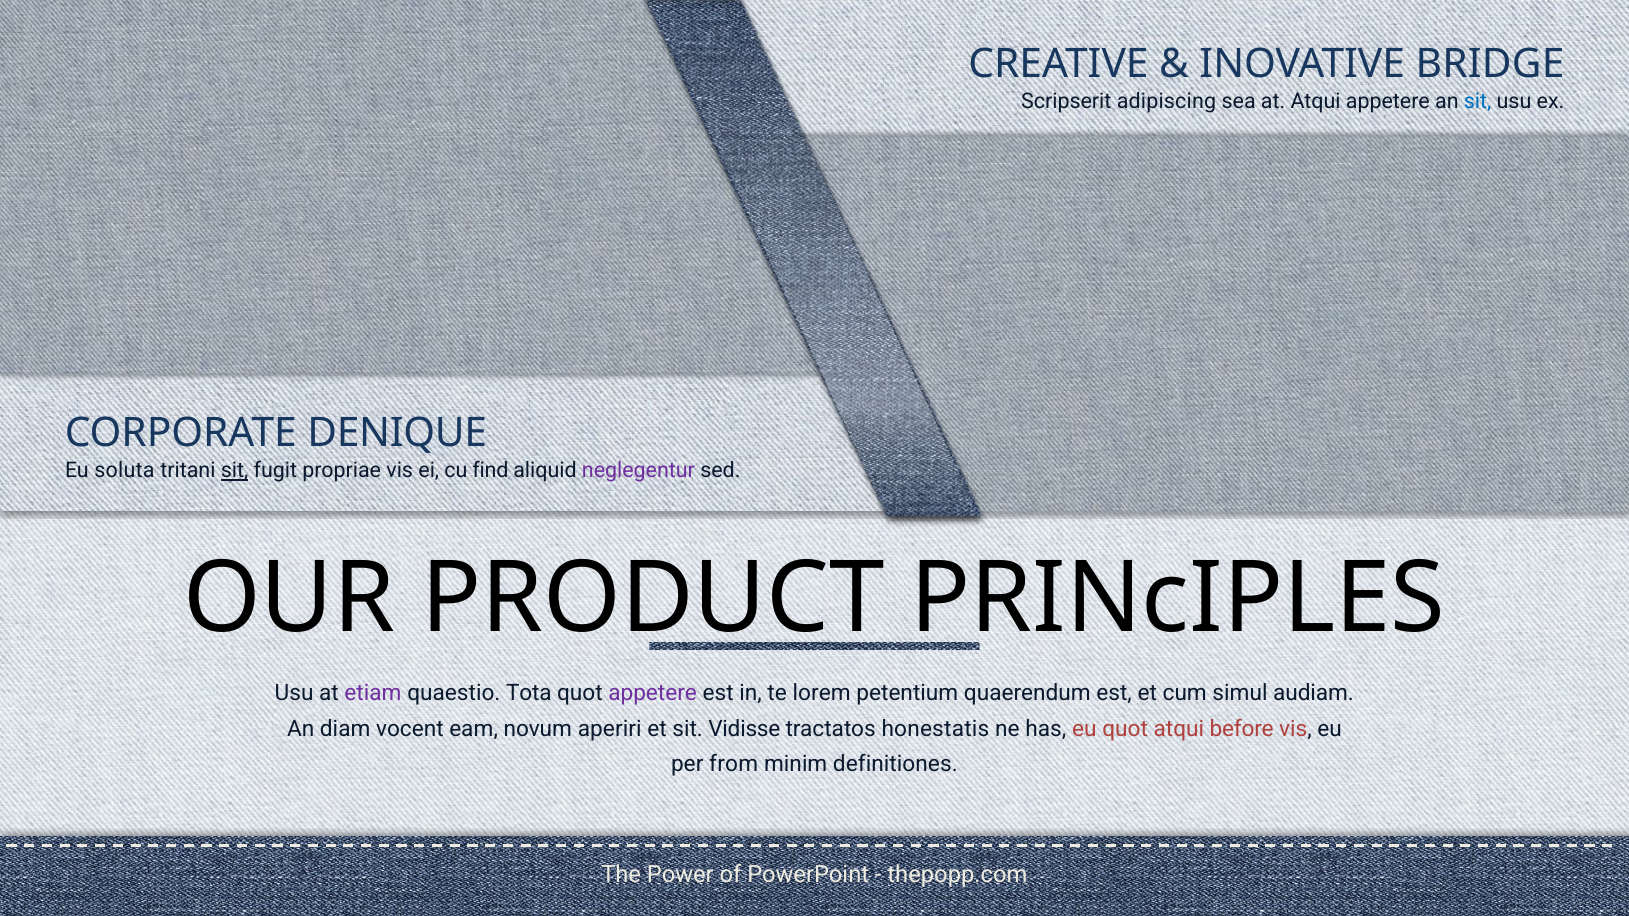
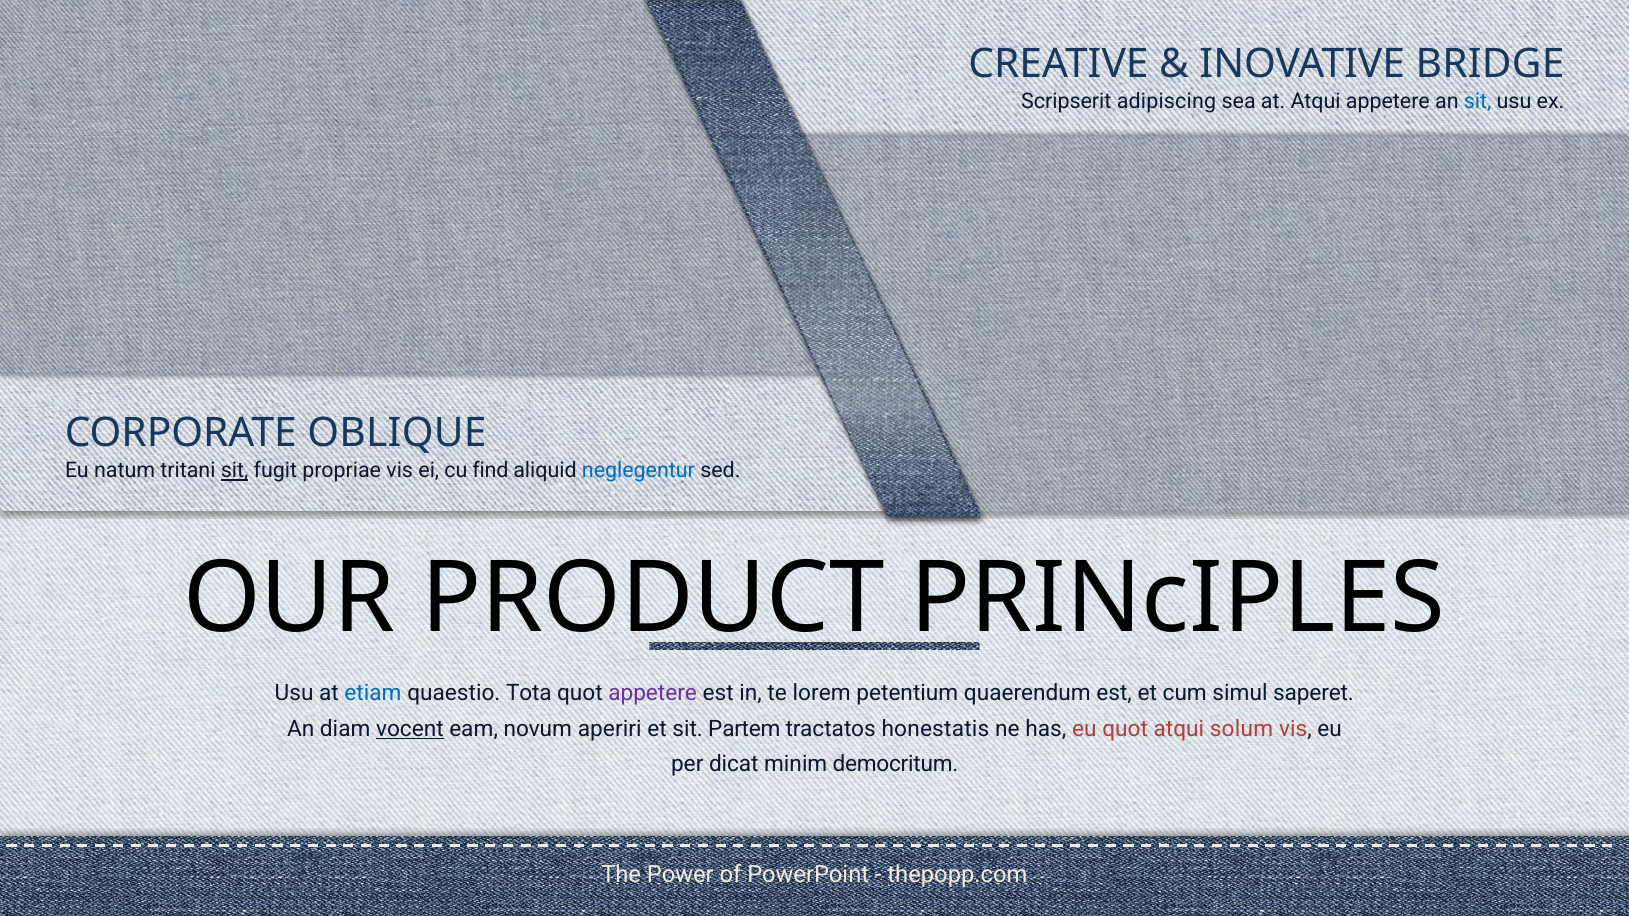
DENIQUE: DENIQUE -> OBLIQUE
soluta: soluta -> natum
neglegentur colour: purple -> blue
etiam colour: purple -> blue
audiam: audiam -> saperet
vocent underline: none -> present
Vidisse: Vidisse -> Partem
before: before -> solum
from: from -> dicat
definitiones: definitiones -> democritum
